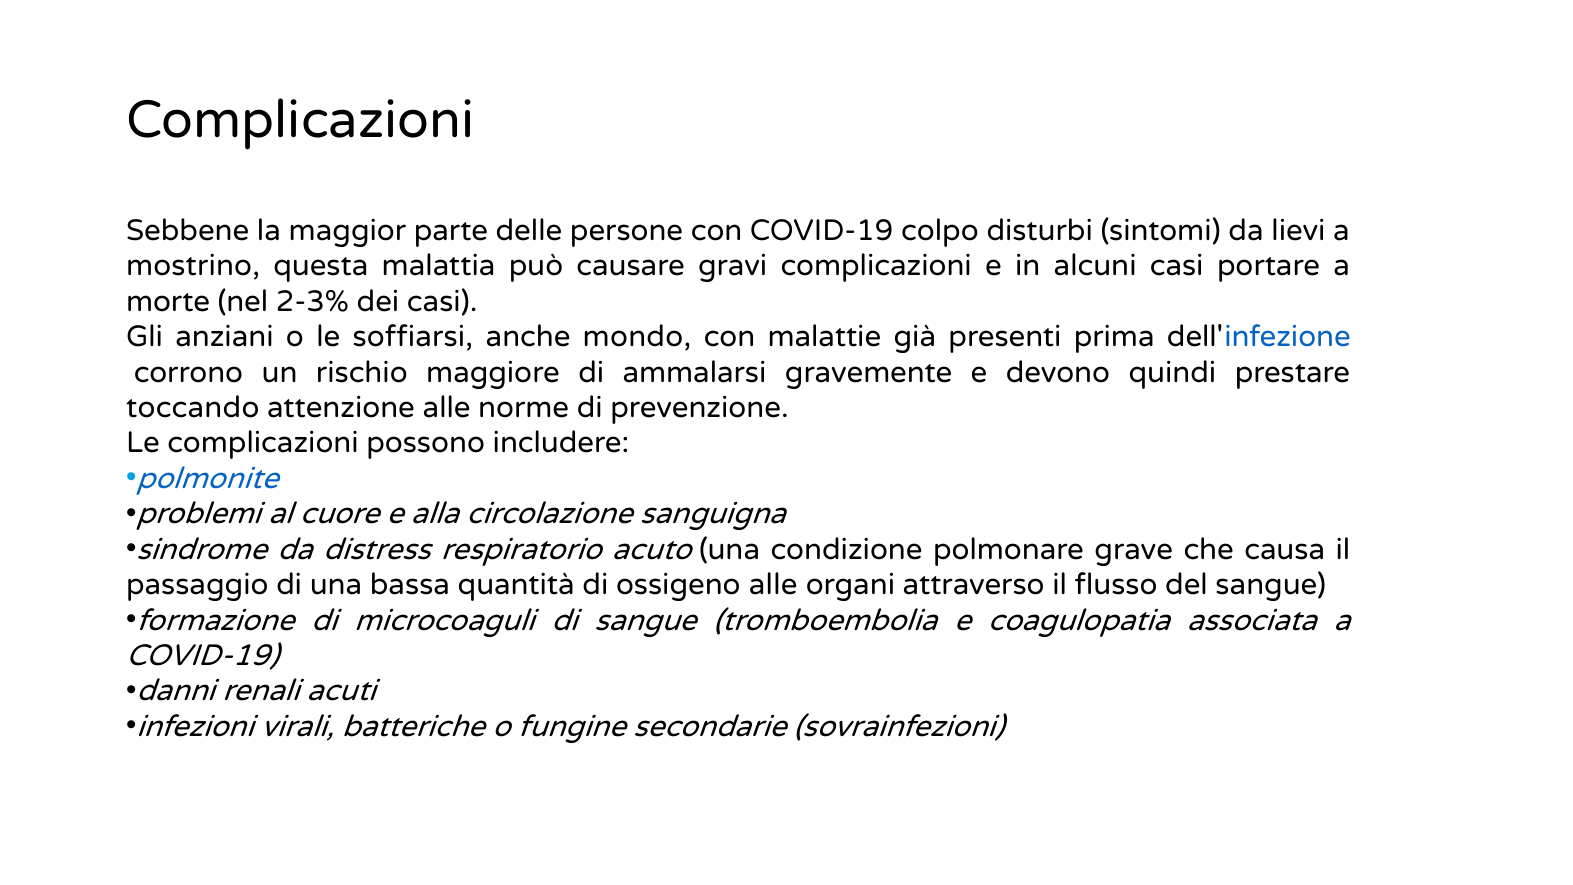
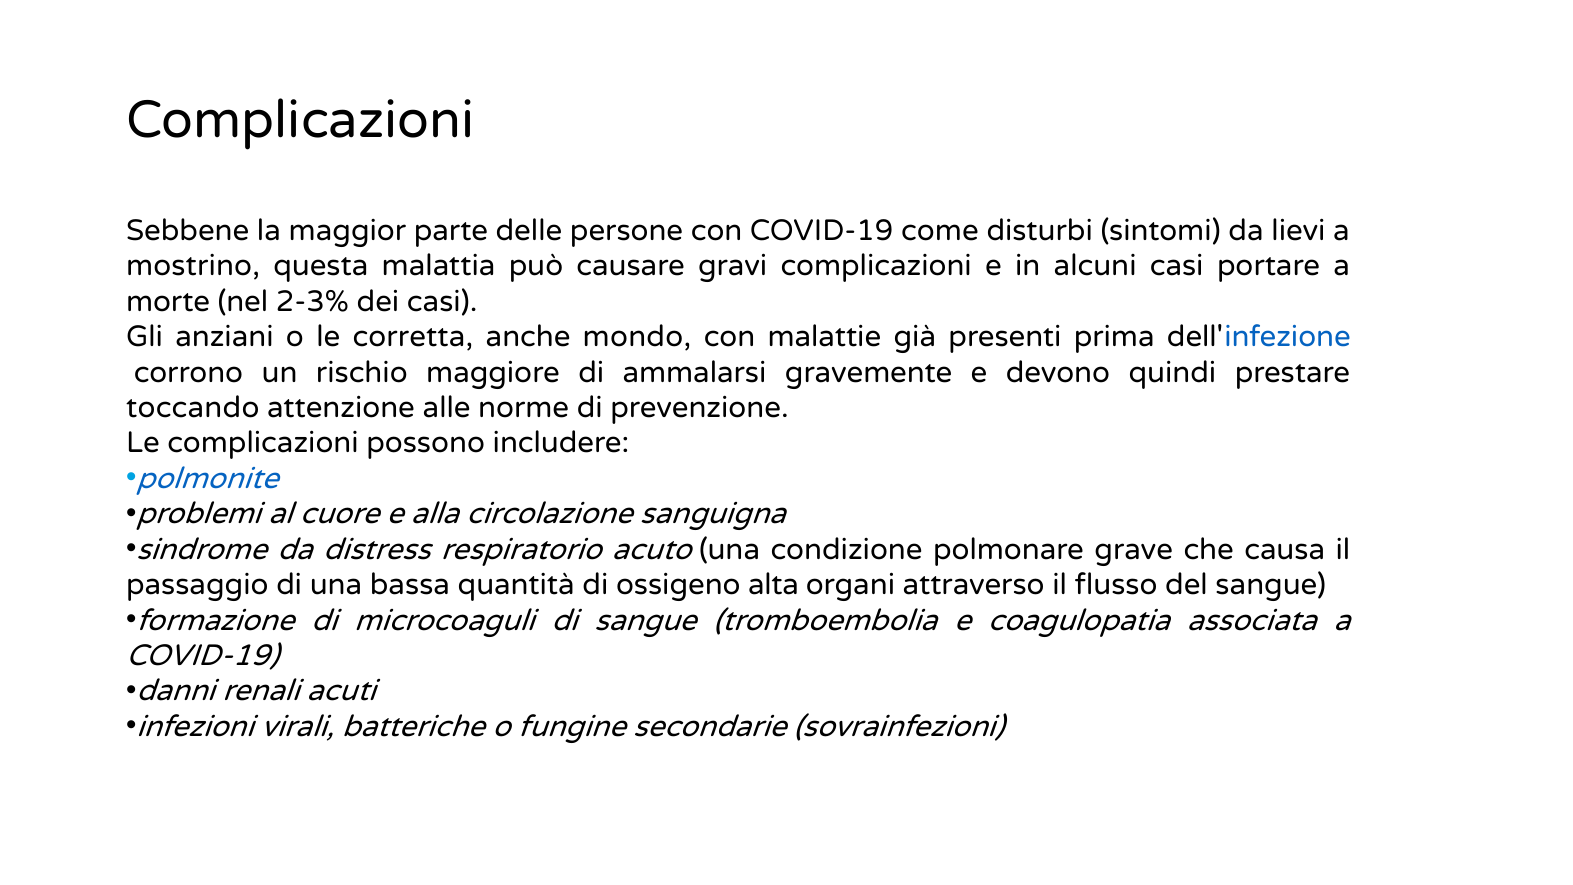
colpo: colpo -> come
soffiarsi: soffiarsi -> corretta
ossigeno alle: alle -> alta
